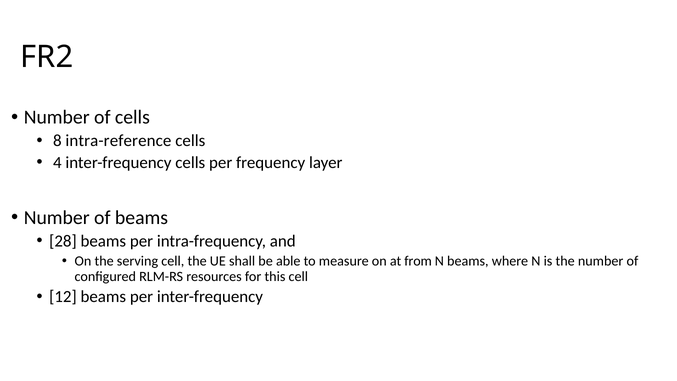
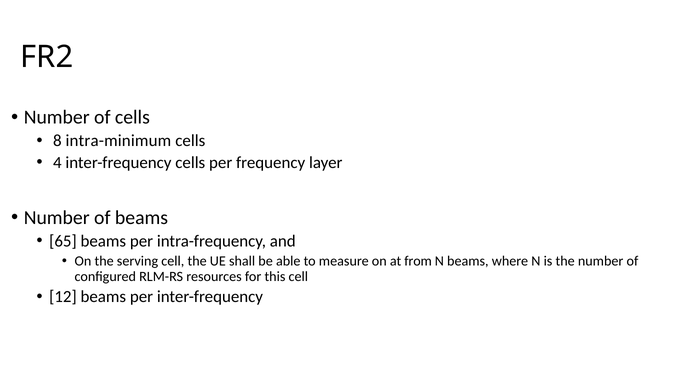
intra-reference: intra-reference -> intra-minimum
28: 28 -> 65
